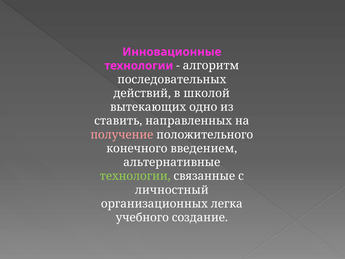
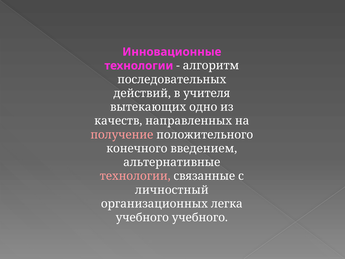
школой: школой -> учителя
ставить: ставить -> качеств
технологии at (135, 176) colour: light green -> pink
учебного создание: создание -> учебного
